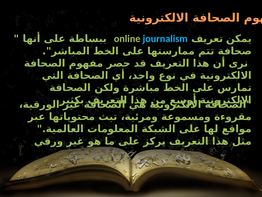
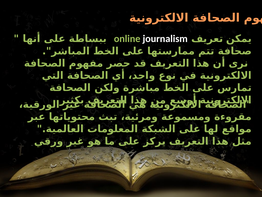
journalism colour: light blue -> white
